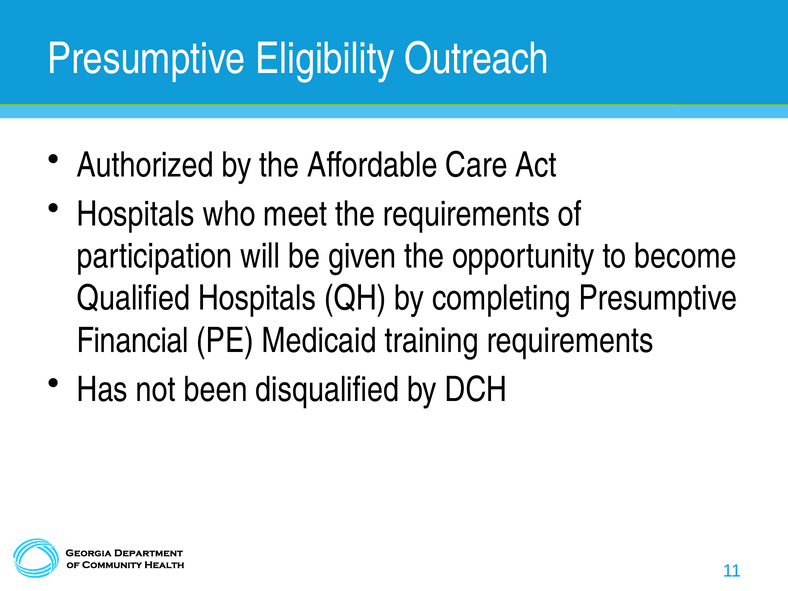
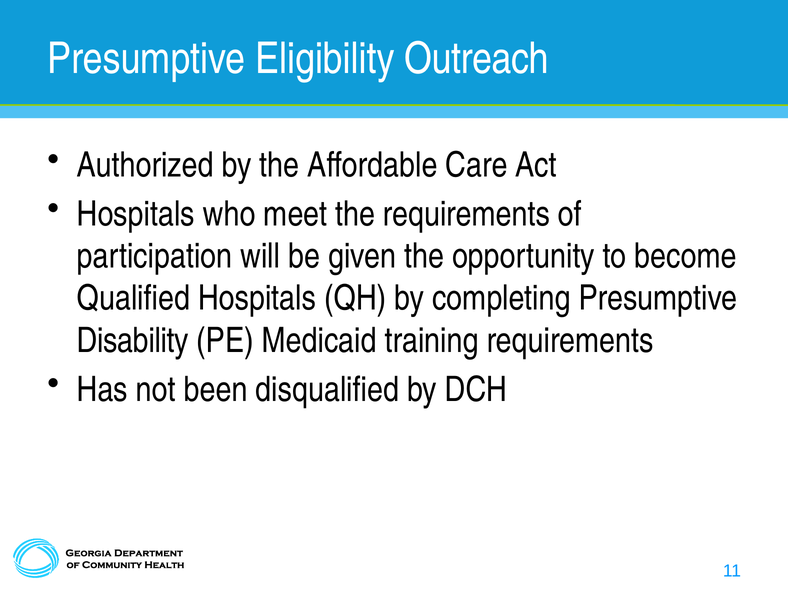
Financial: Financial -> Disability
